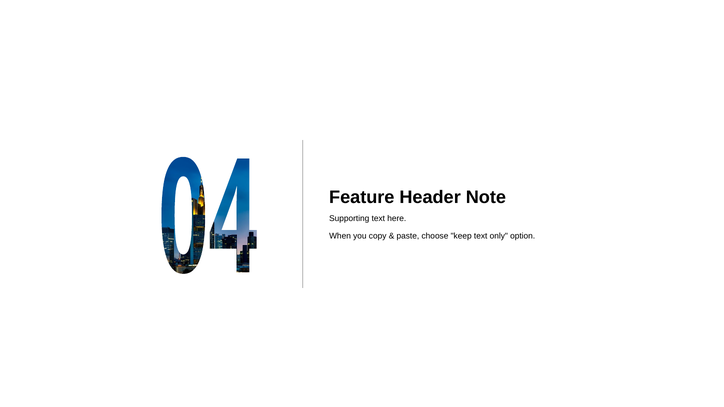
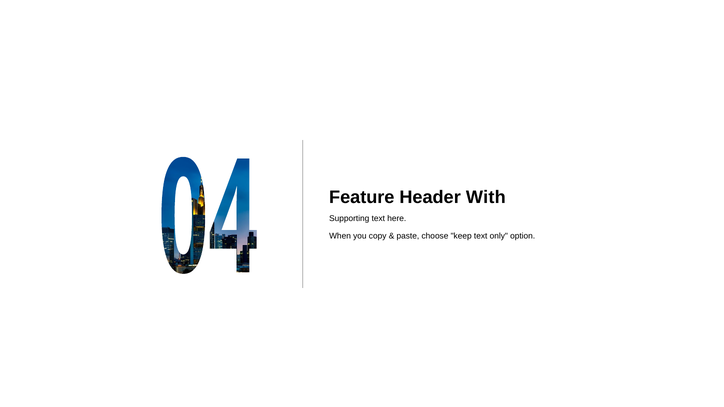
Note: Note -> With
